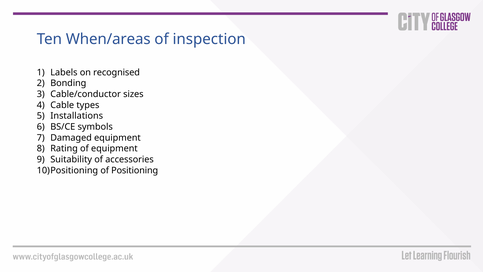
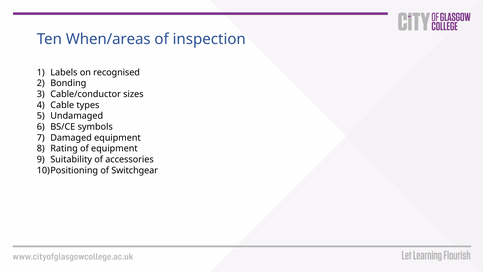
Installations: Installations -> Undamaged
Positioning: Positioning -> Switchgear
